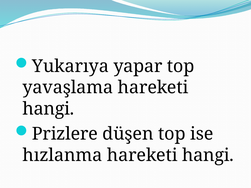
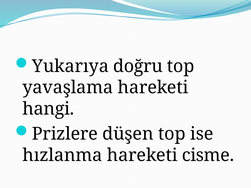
yapar: yapar -> doğru
hızlanma hareketi hangi: hangi -> cisme
